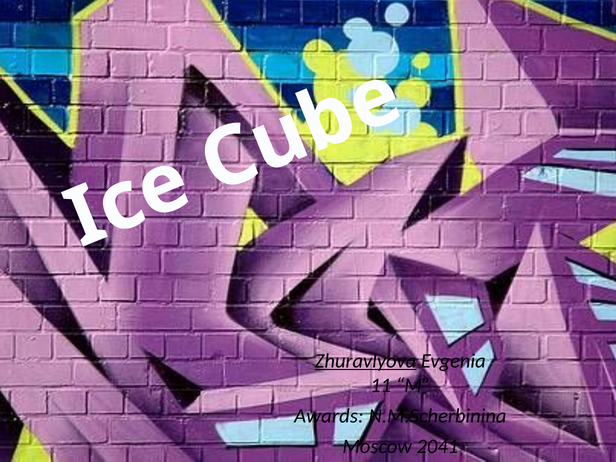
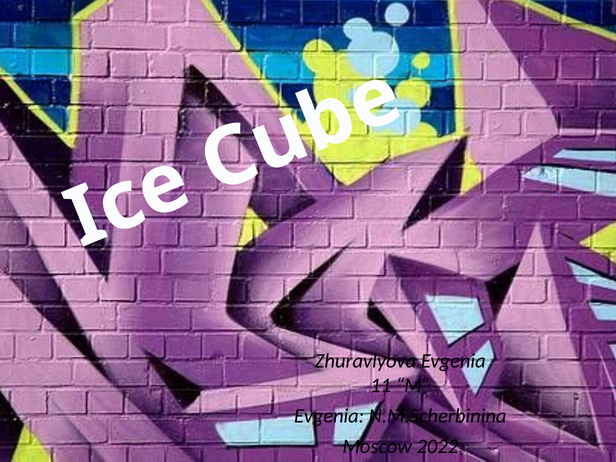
Zhuravlyova underline: present -> none
Awards at (329, 416): Awards -> Evgenia
2041: 2041 -> 2022
